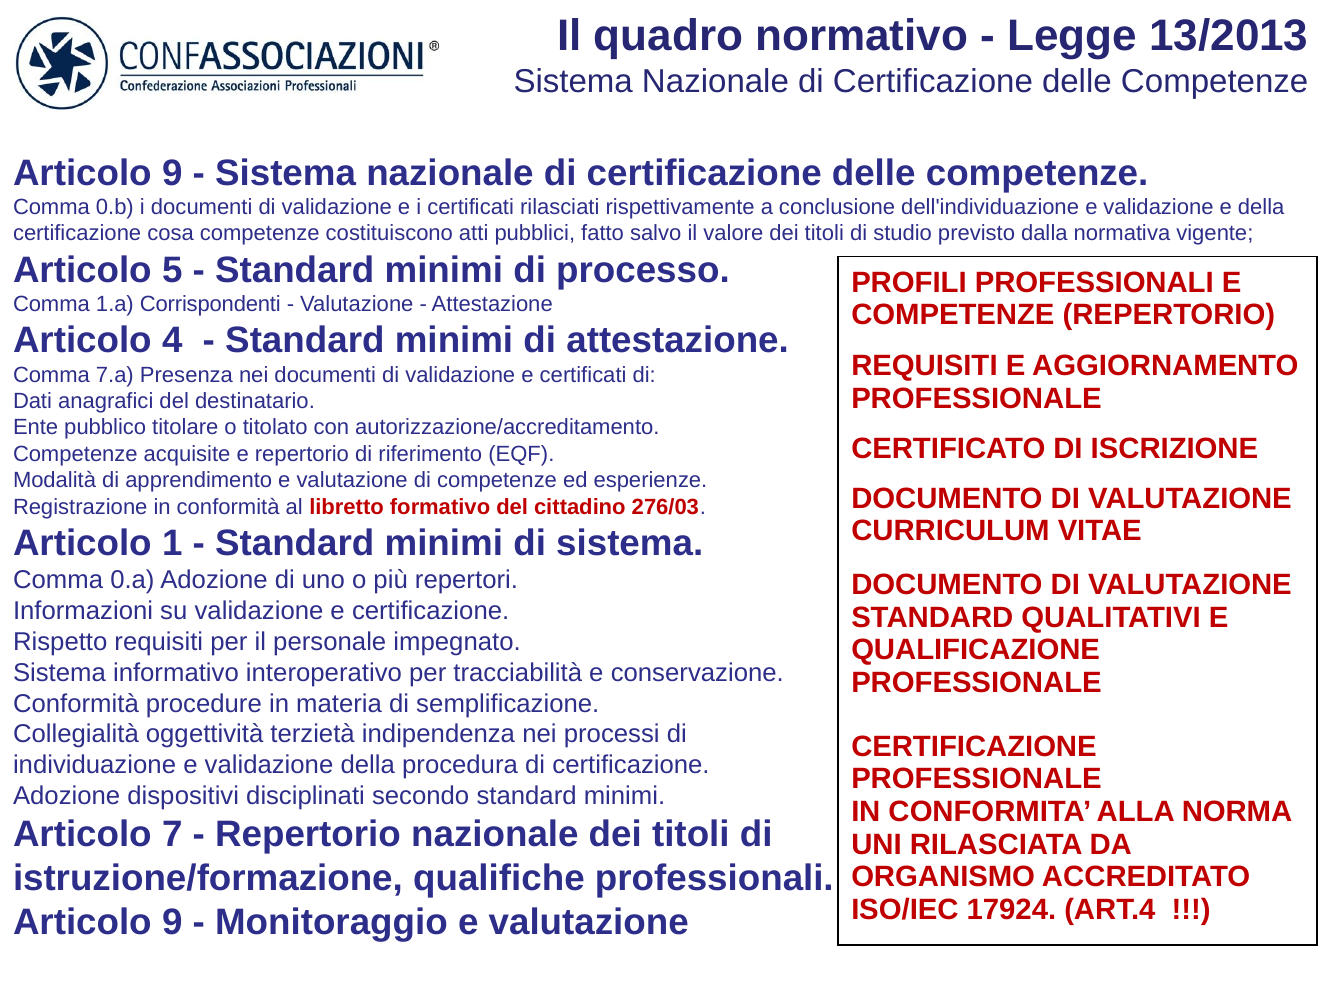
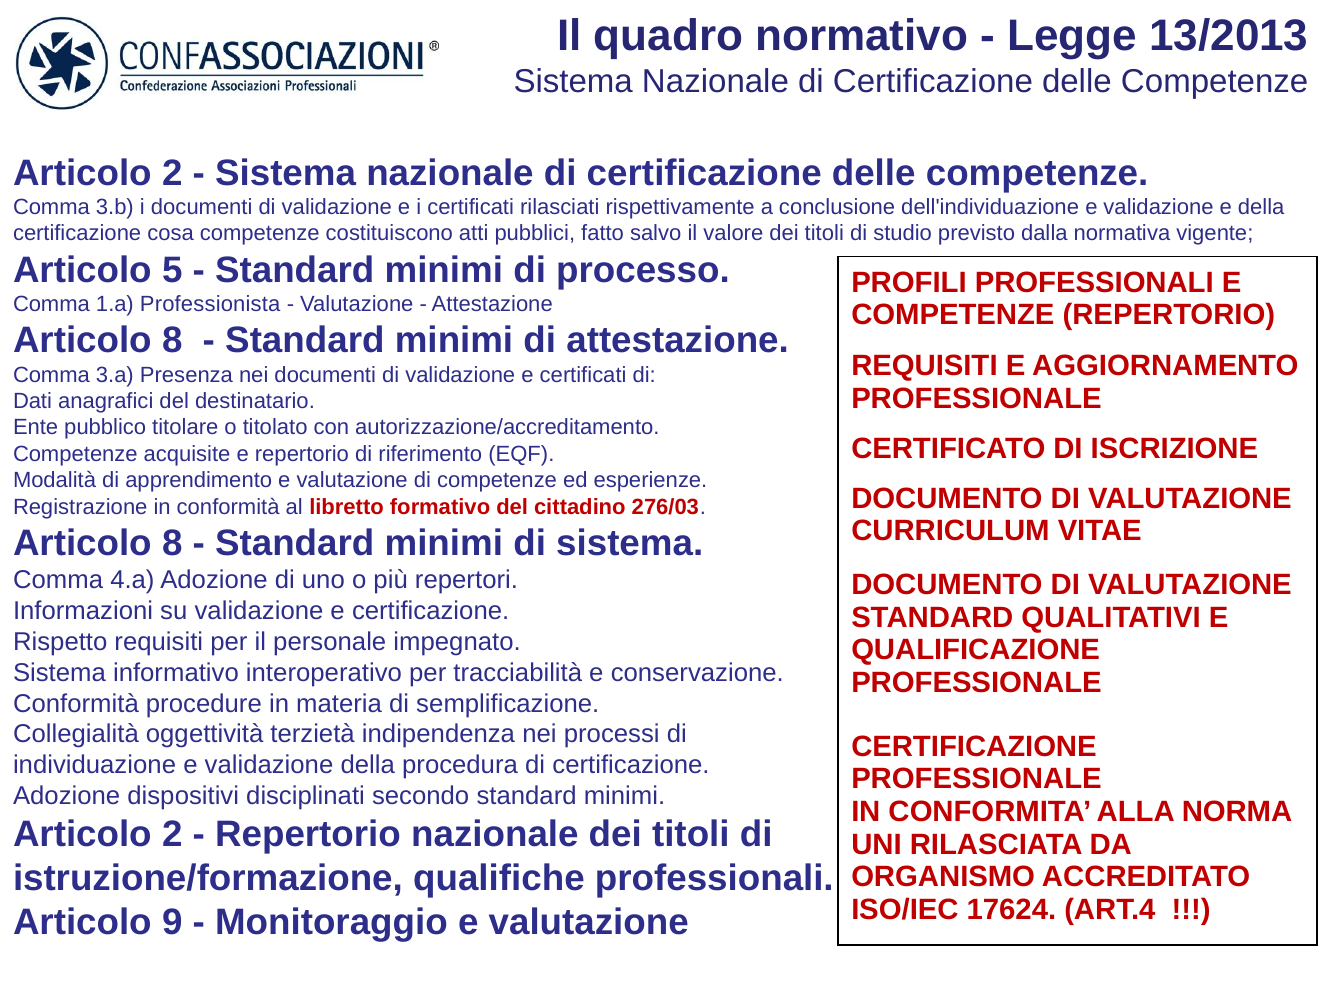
9 at (172, 173): 9 -> 2
0.b: 0.b -> 3.b
Corrispondenti: Corrispondenti -> Professionista
4 at (172, 340): 4 -> 8
7.a: 7.a -> 3.a
1 at (172, 543): 1 -> 8
0.a: 0.a -> 4.a
7 at (172, 834): 7 -> 2
17924: 17924 -> 17624
